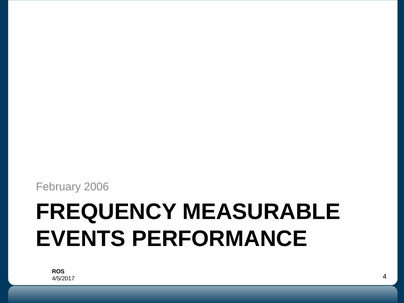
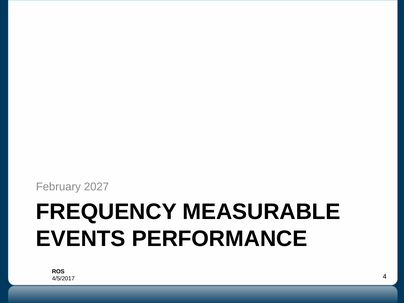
2006: 2006 -> 2027
